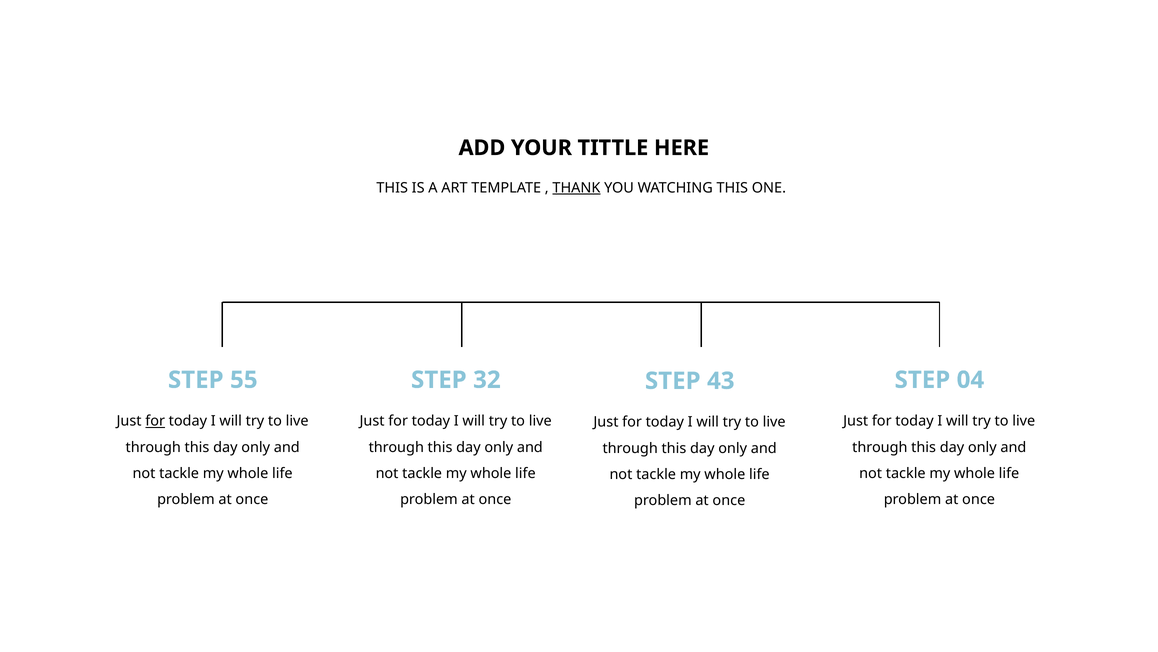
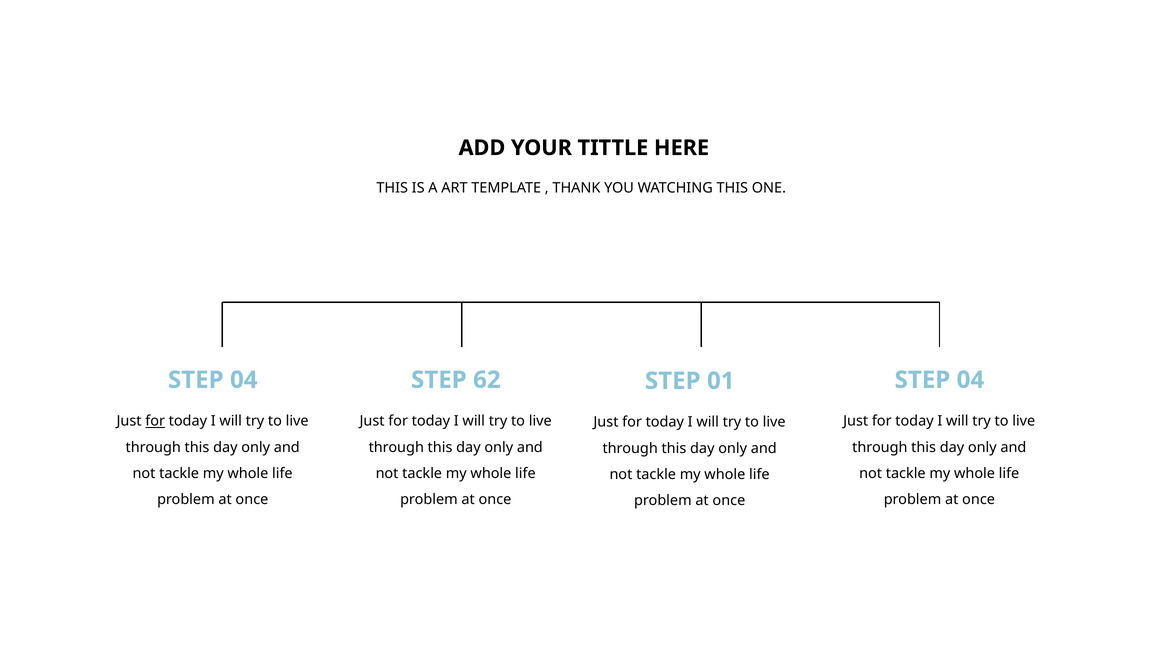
THANK underline: present -> none
55 at (244, 380): 55 -> 04
32: 32 -> 62
43: 43 -> 01
